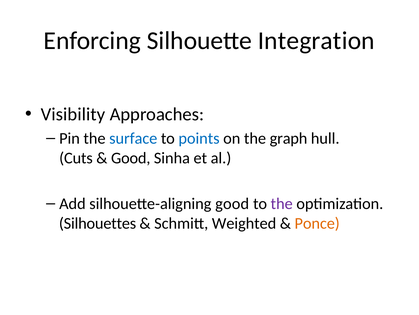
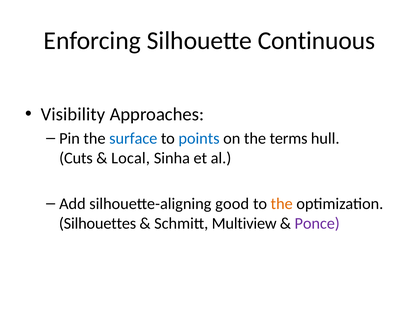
Integration: Integration -> Continuous
graph: graph -> terms
Good at (131, 158): Good -> Local
the at (282, 203) colour: purple -> orange
Weighted: Weighted -> Multiview
Ponce colour: orange -> purple
